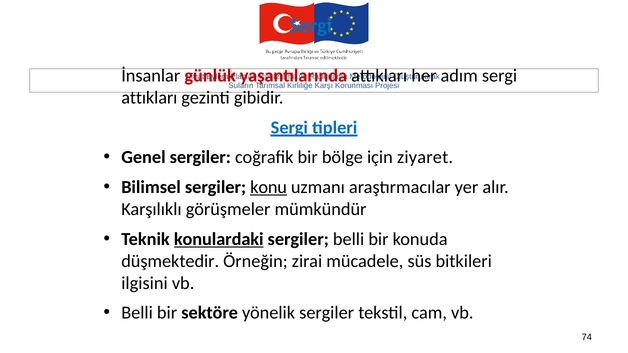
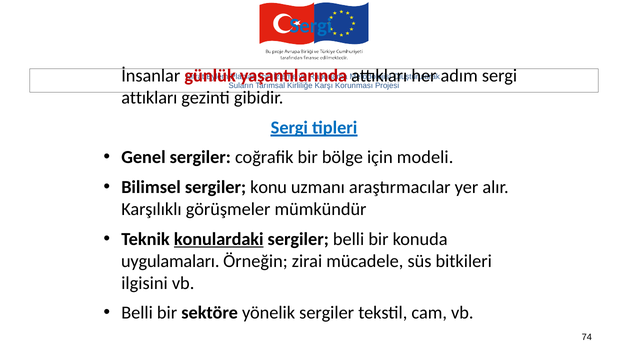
ziyaret: ziyaret -> modeli
konu underline: present -> none
düşmektedir: düşmektedir -> uygulamaları
